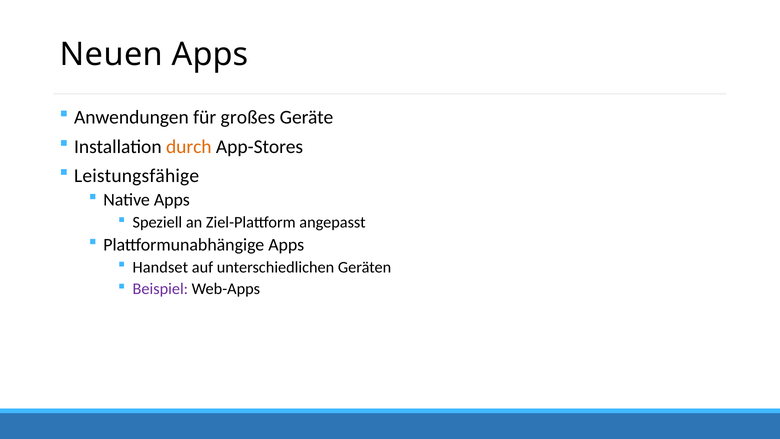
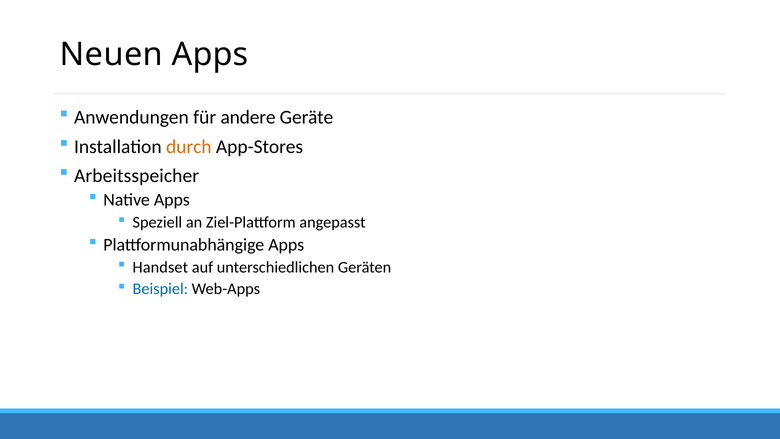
großes: großes -> andere
Leistungsfähige: Leistungsfähige -> Arbeitsspeicher
Beispiel colour: purple -> blue
